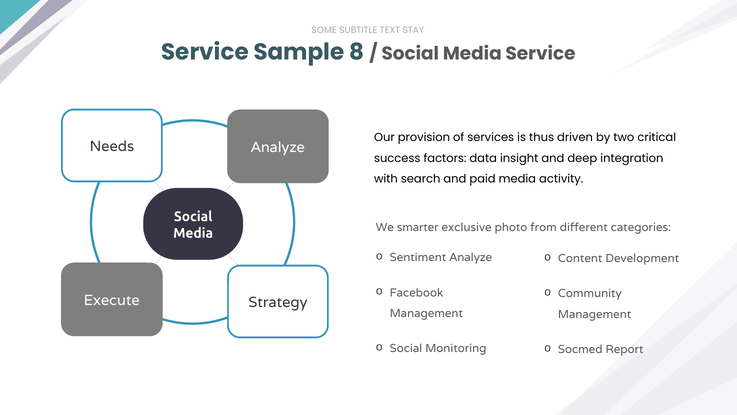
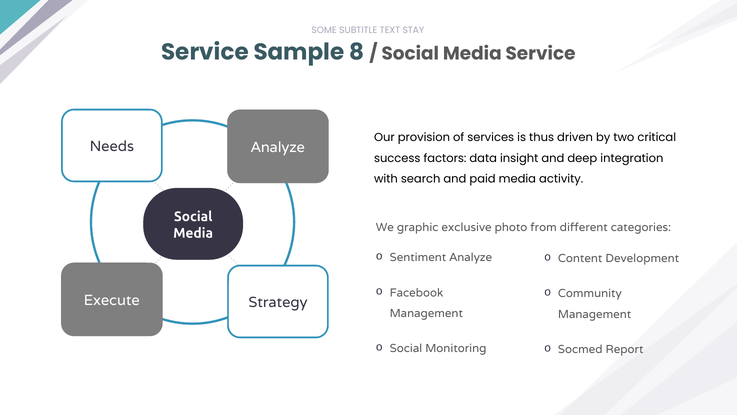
smarter: smarter -> graphic
